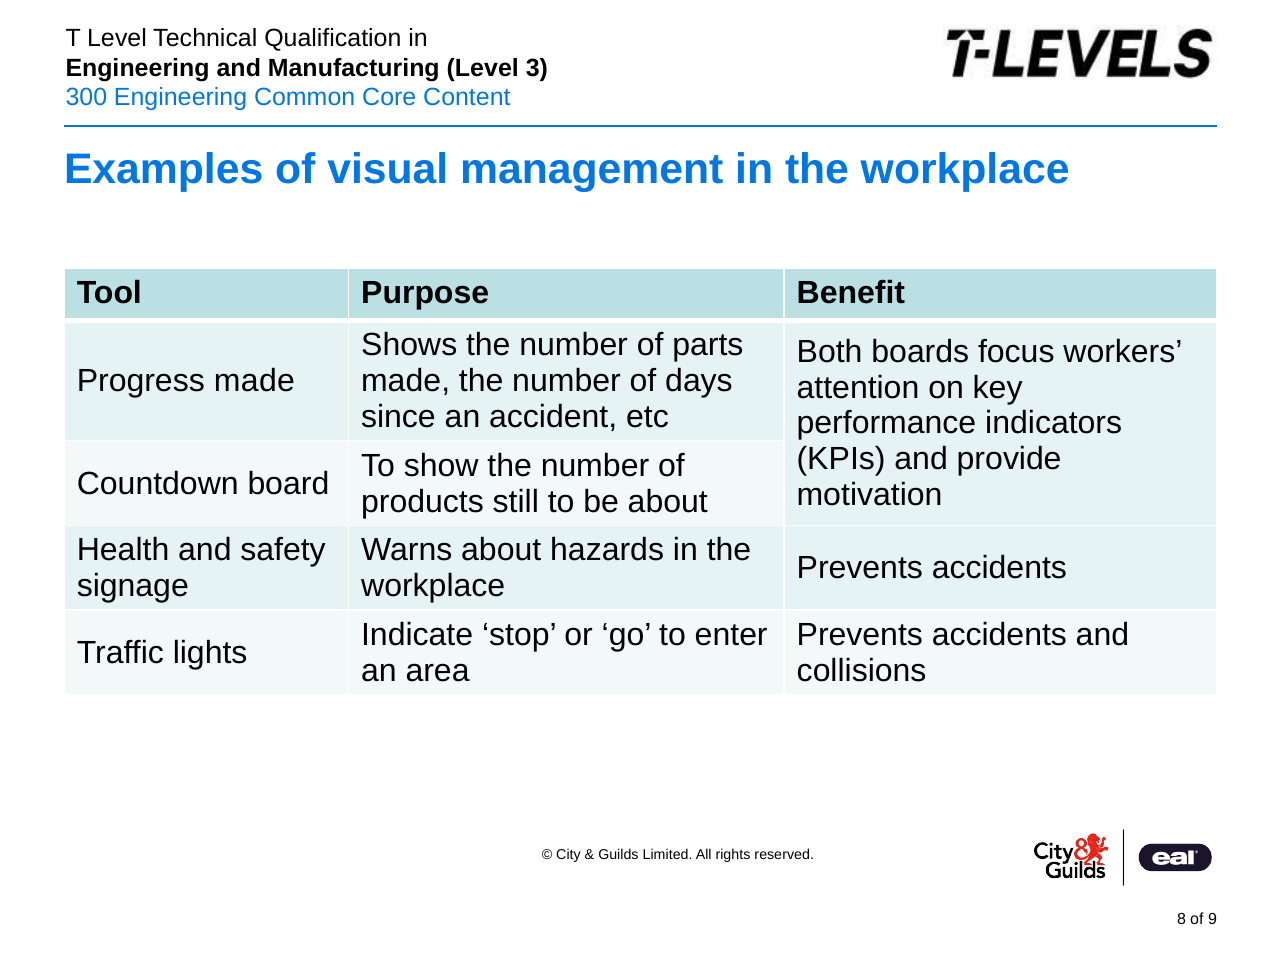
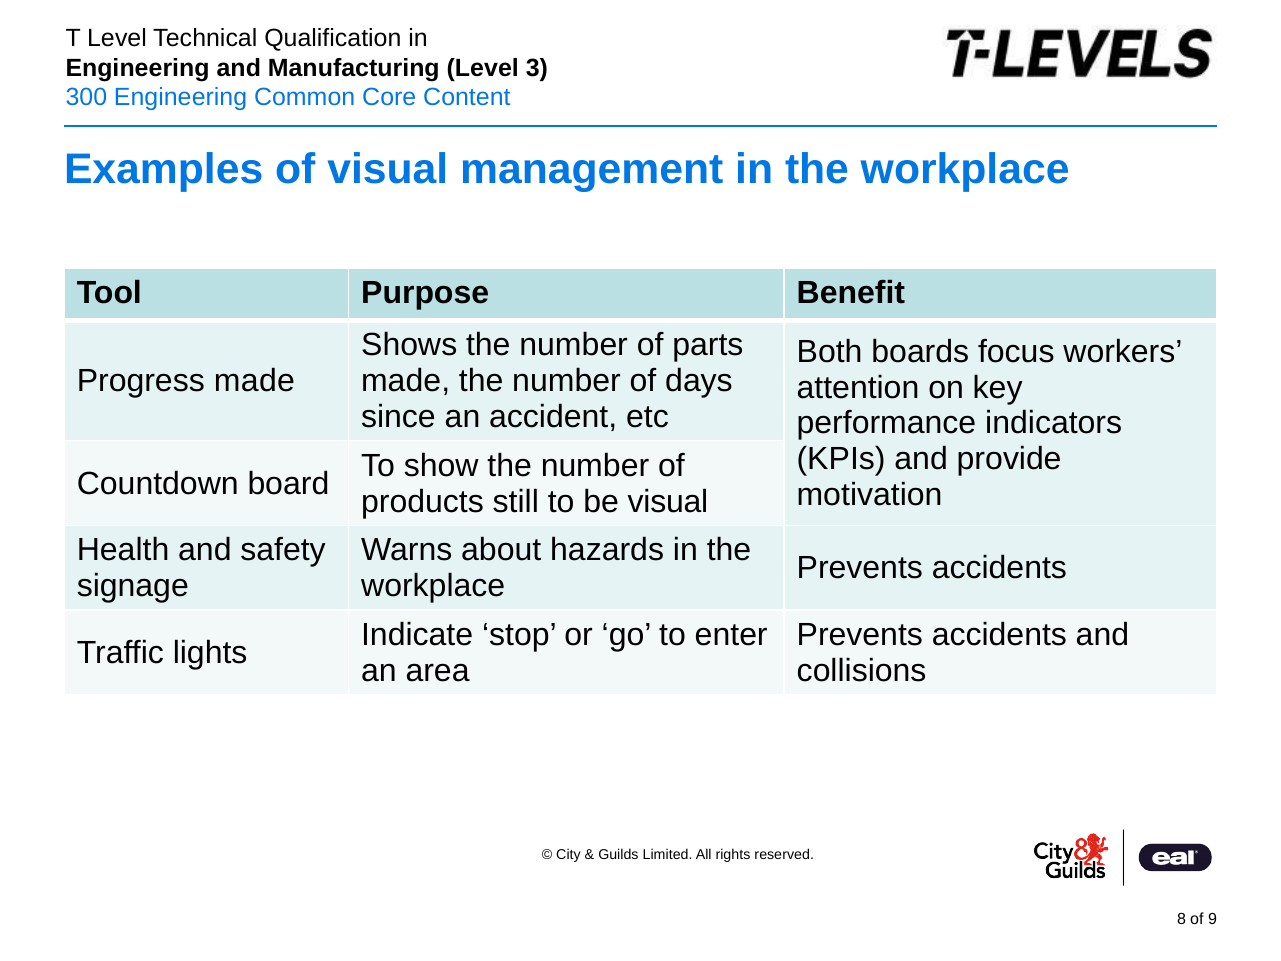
be about: about -> visual
